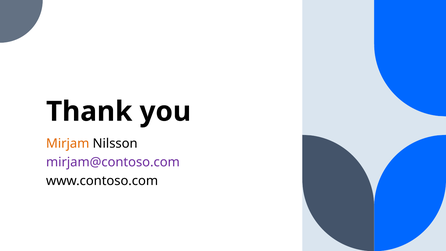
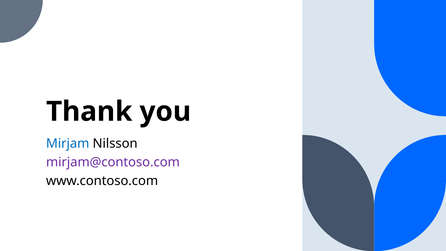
Mirjam colour: orange -> blue
